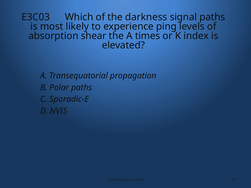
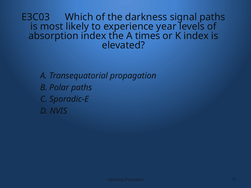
ping: ping -> year
absorption shear: shear -> index
